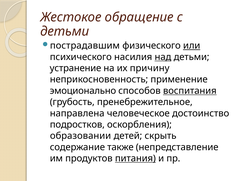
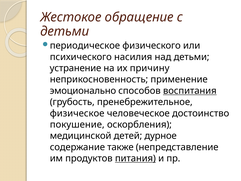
пострадавшим: пострадавшим -> периодическое
или underline: present -> none
над underline: present -> none
направлена: направлена -> физическое
подростков: подростков -> покушение
образовании: образовании -> медицинской
скрыть: скрыть -> дурное
